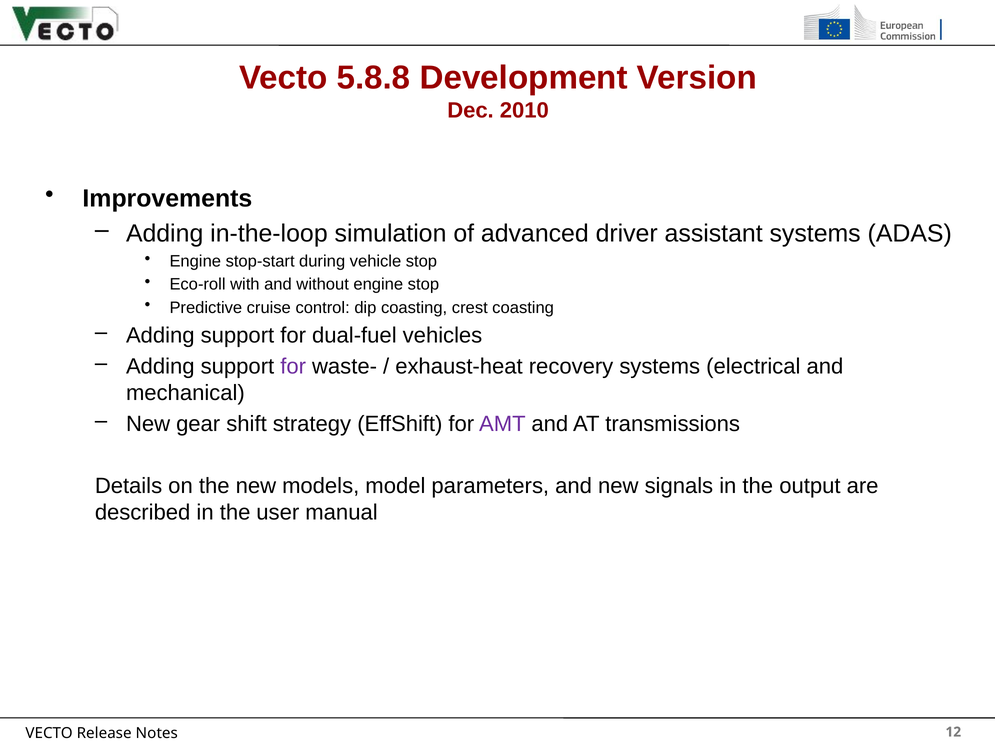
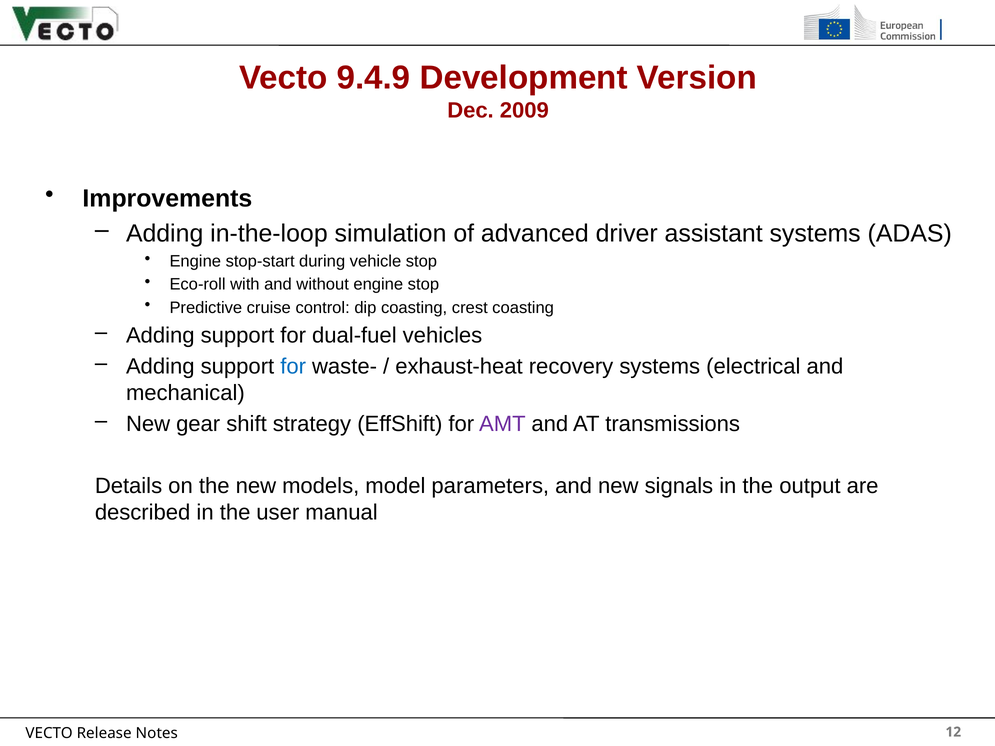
5.8.8: 5.8.8 -> 9.4.9
2010: 2010 -> 2009
for at (293, 367) colour: purple -> blue
